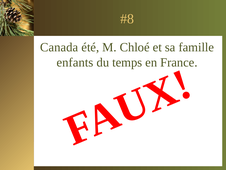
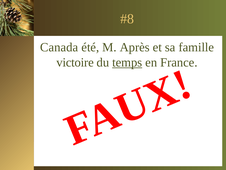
Chloé: Chloé -> Après
enfants: enfants -> victoire
temps underline: none -> present
